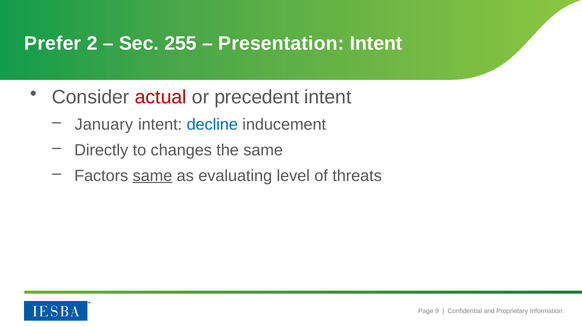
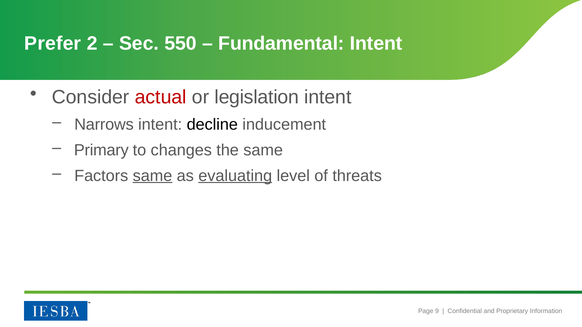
255: 255 -> 550
Presentation: Presentation -> Fundamental
precedent: precedent -> legislation
January: January -> Narrows
decline colour: blue -> black
Directly: Directly -> Primary
evaluating underline: none -> present
